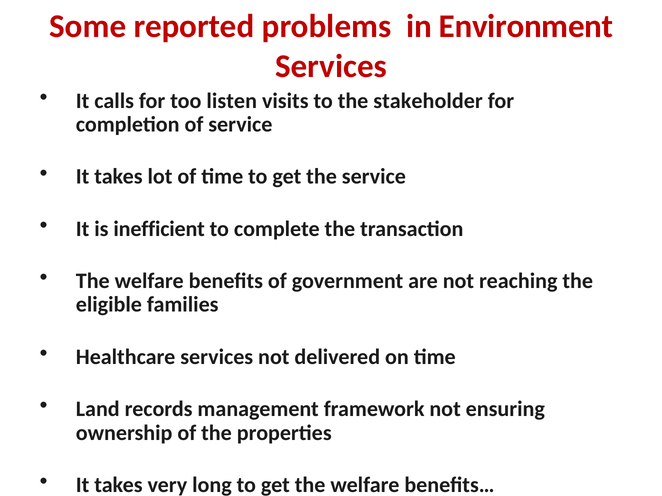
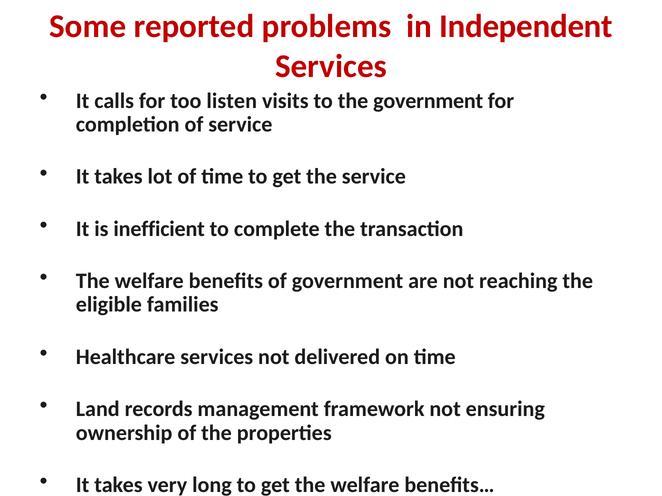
Environment: Environment -> Independent
the stakeholder: stakeholder -> government
